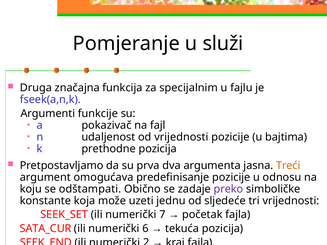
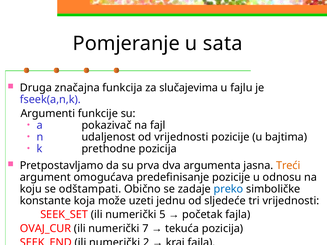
služi: služi -> sata
specijalnim: specijalnim -> slučajevima
preko colour: purple -> blue
7: 7 -> 5
SATA_CUR: SATA_CUR -> OVAJ_CUR
6: 6 -> 7
